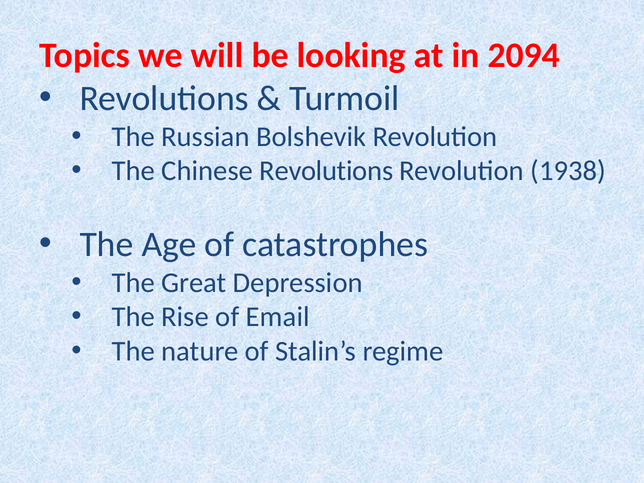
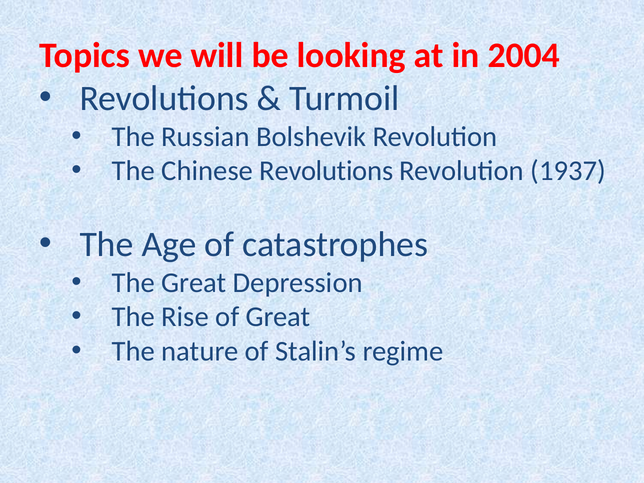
2094: 2094 -> 2004
1938: 1938 -> 1937
of Email: Email -> Great
